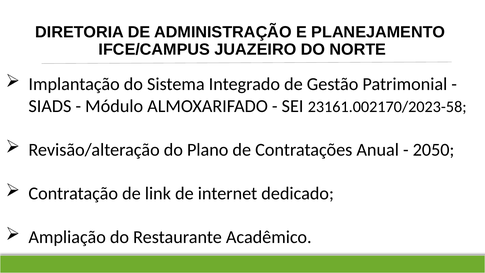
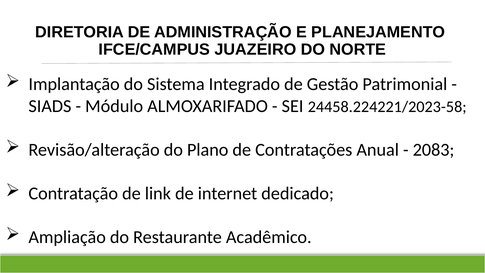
23161.002170/2023-58: 23161.002170/2023-58 -> 24458.224221/2023-58
2050: 2050 -> 2083
